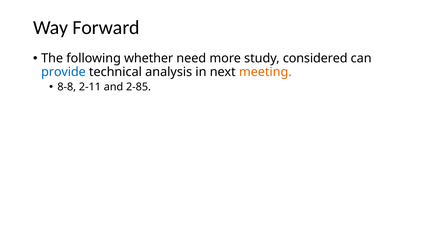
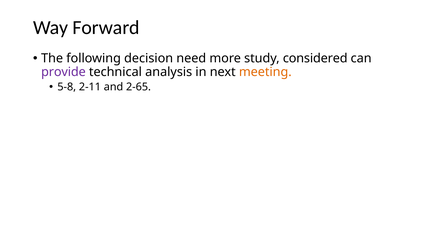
whether: whether -> decision
provide colour: blue -> purple
8-8: 8-8 -> 5-8
2-85: 2-85 -> 2-65
